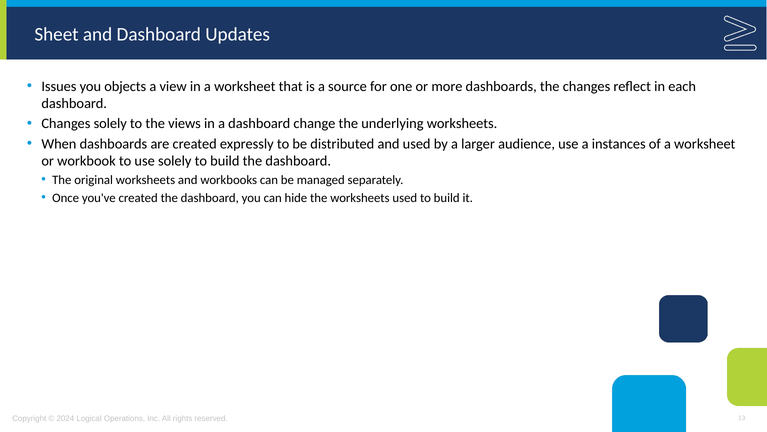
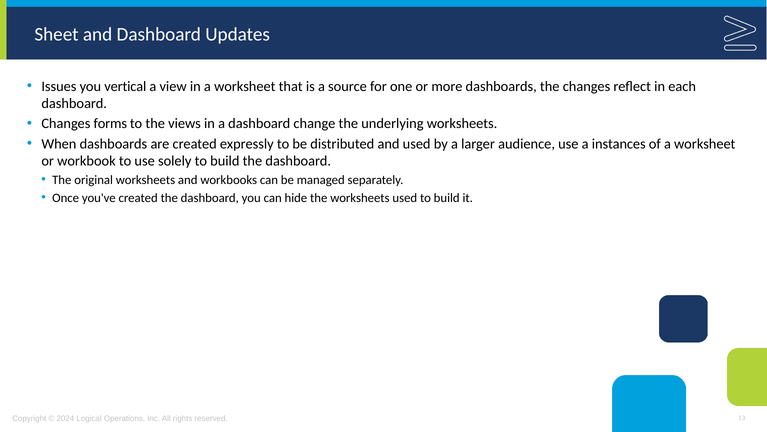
objects: objects -> vertical
Changes solely: solely -> forms
